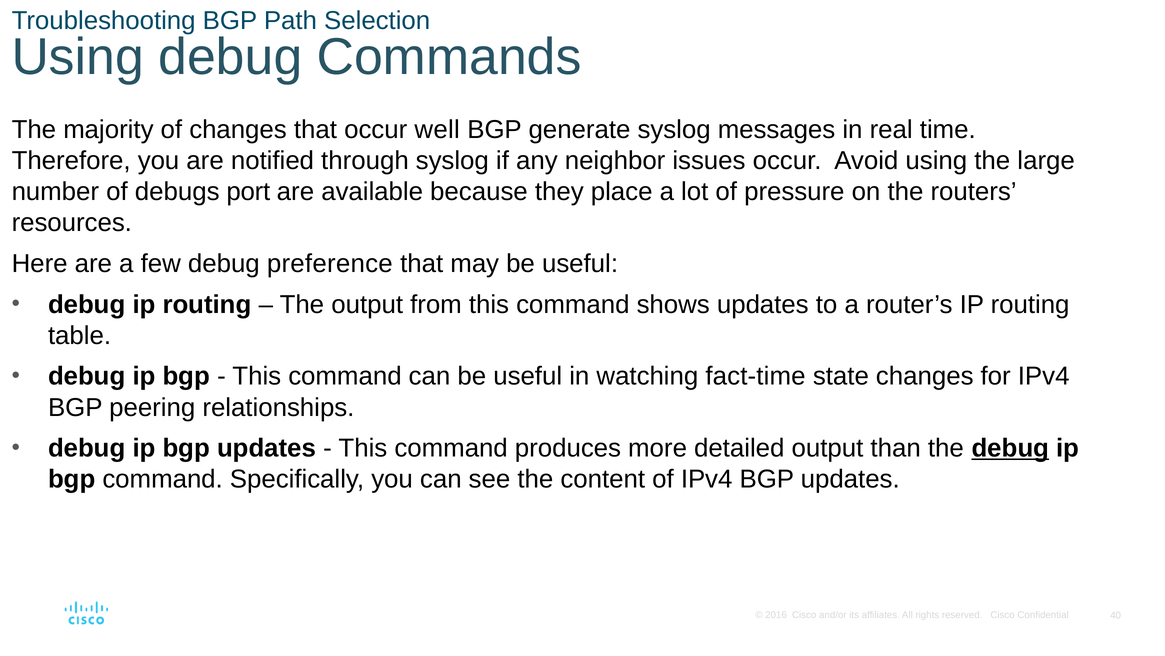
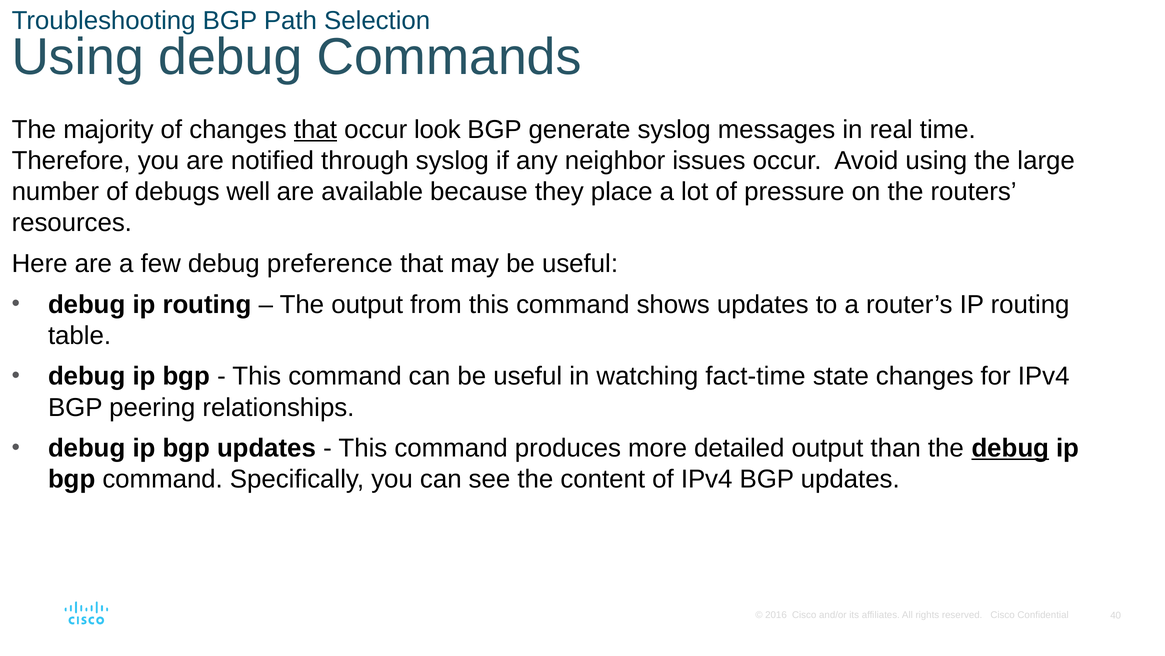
that at (316, 130) underline: none -> present
well: well -> look
port: port -> well
